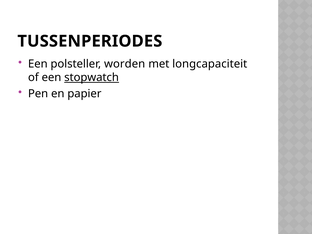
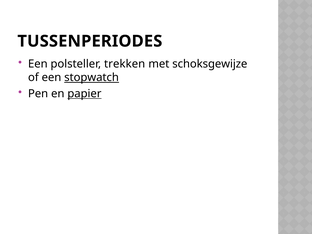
worden: worden -> trekken
longcapaciteit: longcapaciteit -> schoksgewijze
papier underline: none -> present
